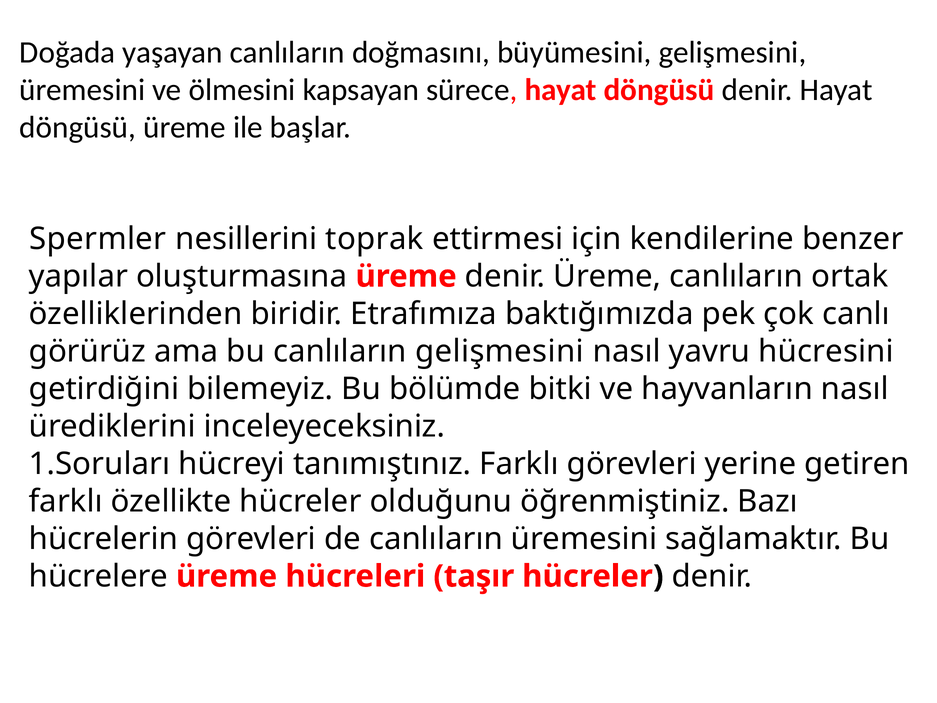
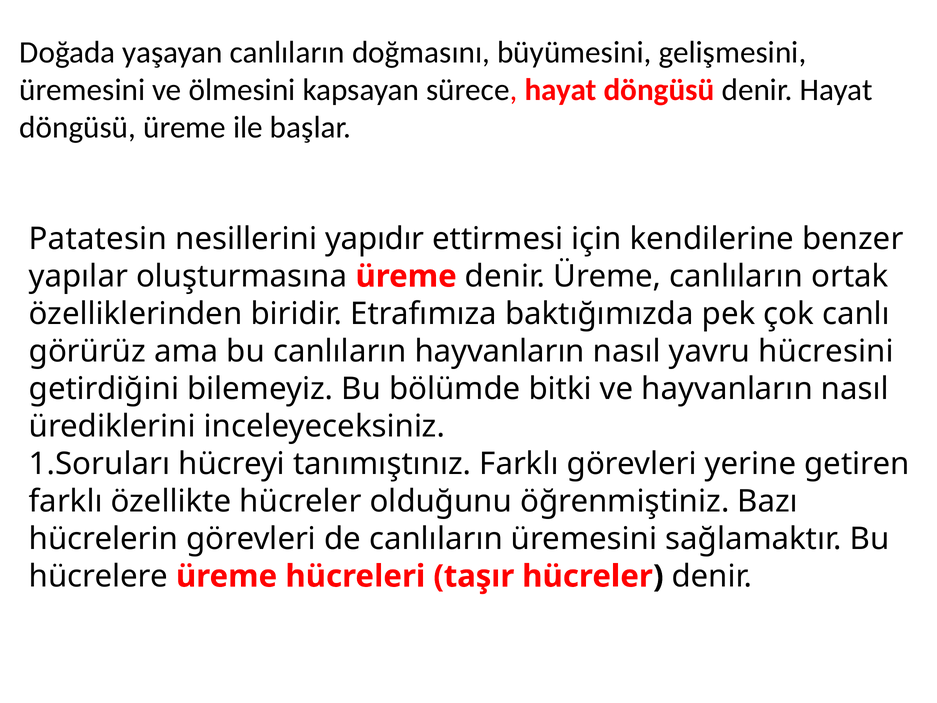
Spermler: Spermler -> Patatesin
toprak: toprak -> yapıdır
canlıların gelişmesini: gelişmesini -> hayvanların
